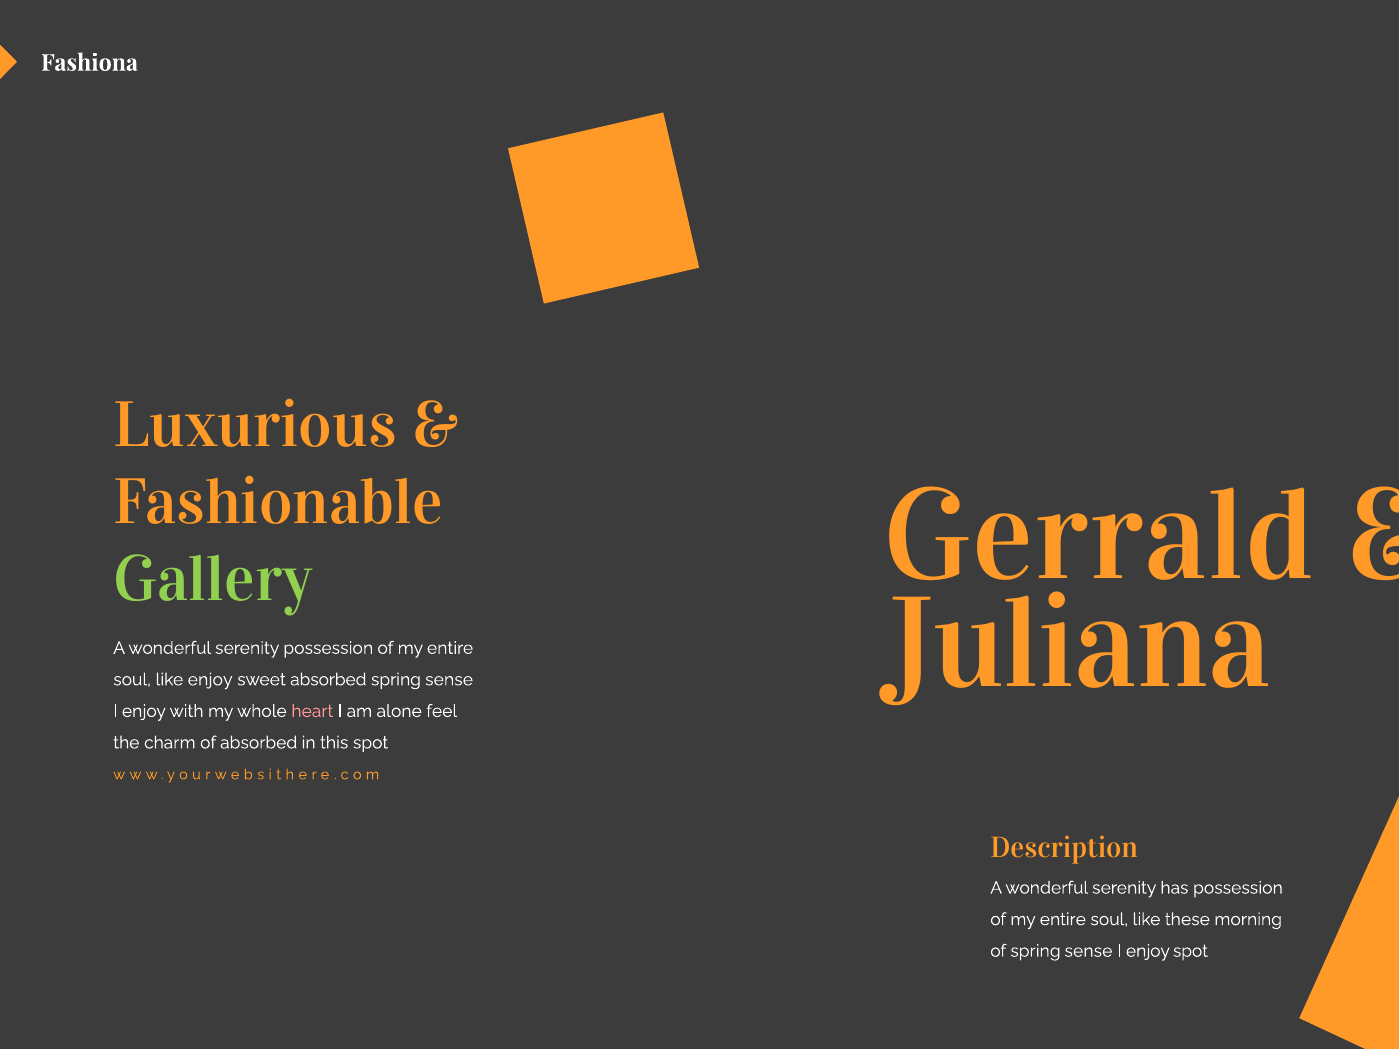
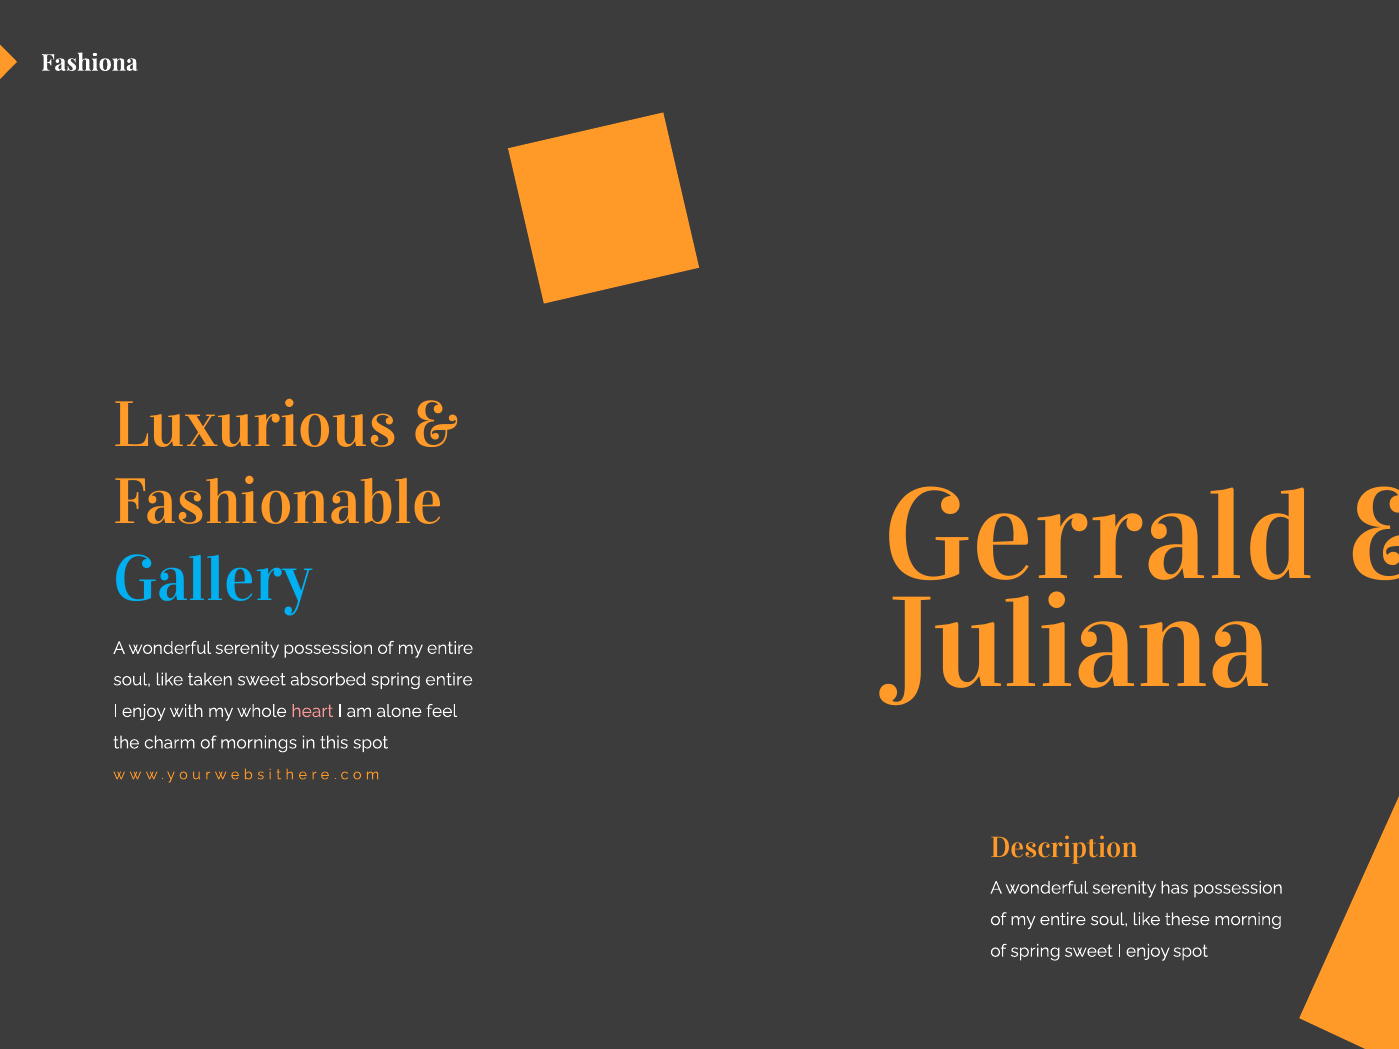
Gallery colour: light green -> light blue
like enjoy: enjoy -> taken
sense at (449, 680): sense -> entire
of absorbed: absorbed -> mornings
of spring sense: sense -> sweet
